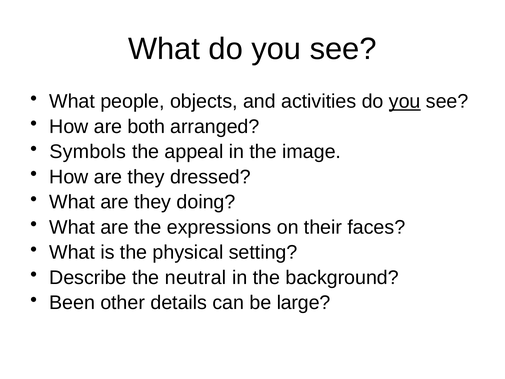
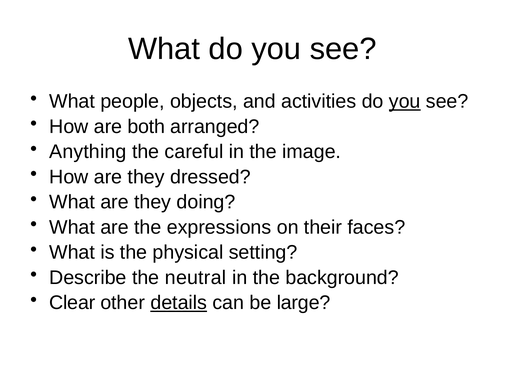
Symbols: Symbols -> Anything
appeal: appeal -> careful
Been: Been -> Clear
details underline: none -> present
